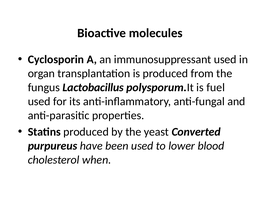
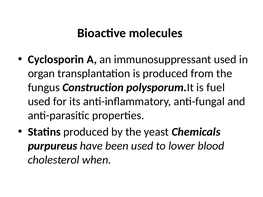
Lactobacillus: Lactobacillus -> Construction
Converted: Converted -> Chemicals
